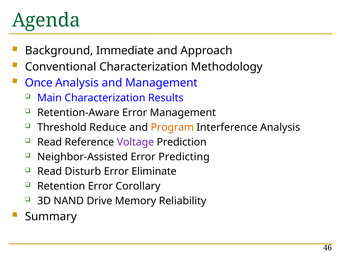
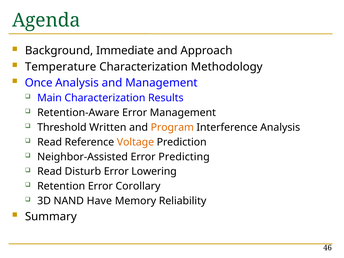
Conventional: Conventional -> Temperature
Reduce: Reduce -> Written
Voltage colour: purple -> orange
Eliminate: Eliminate -> Lowering
Drive: Drive -> Have
